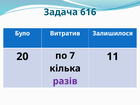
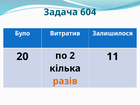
616: 616 -> 604
7: 7 -> 2
разів colour: purple -> orange
